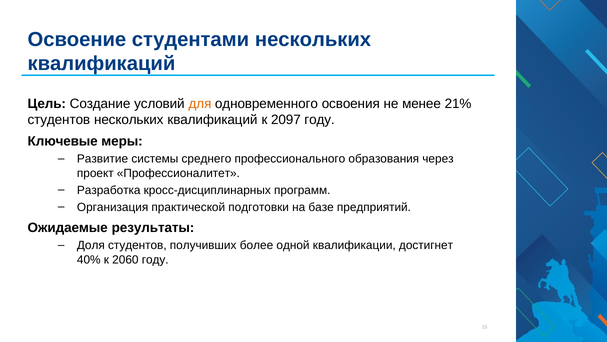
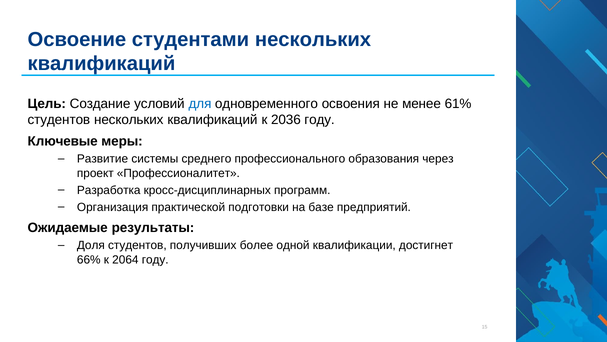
для colour: orange -> blue
21%: 21% -> 61%
2097: 2097 -> 2036
40%: 40% -> 66%
2060: 2060 -> 2064
